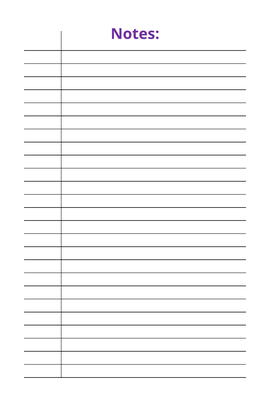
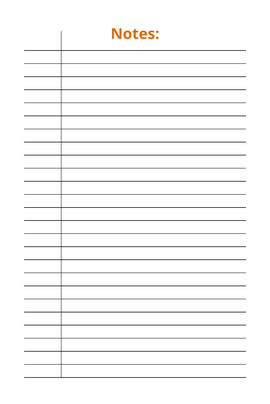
Notes colour: purple -> orange
